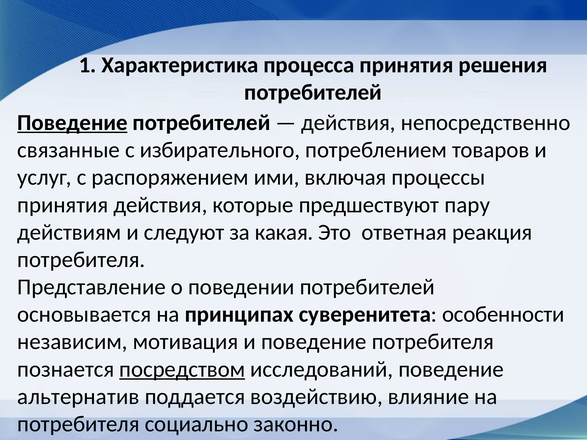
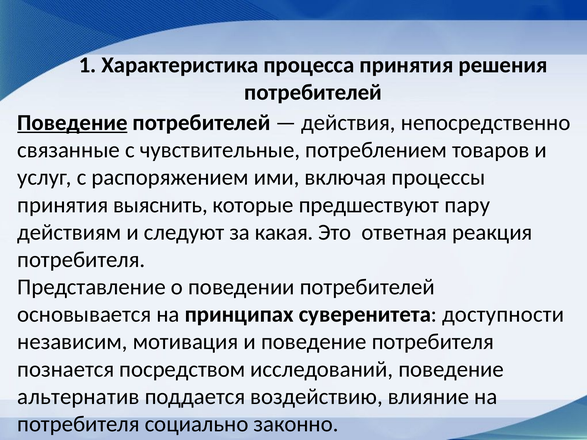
избирательного: избирательного -> чувствительные
принятия действия: действия -> выяснить
особенности: особенности -> доступности
посредством underline: present -> none
